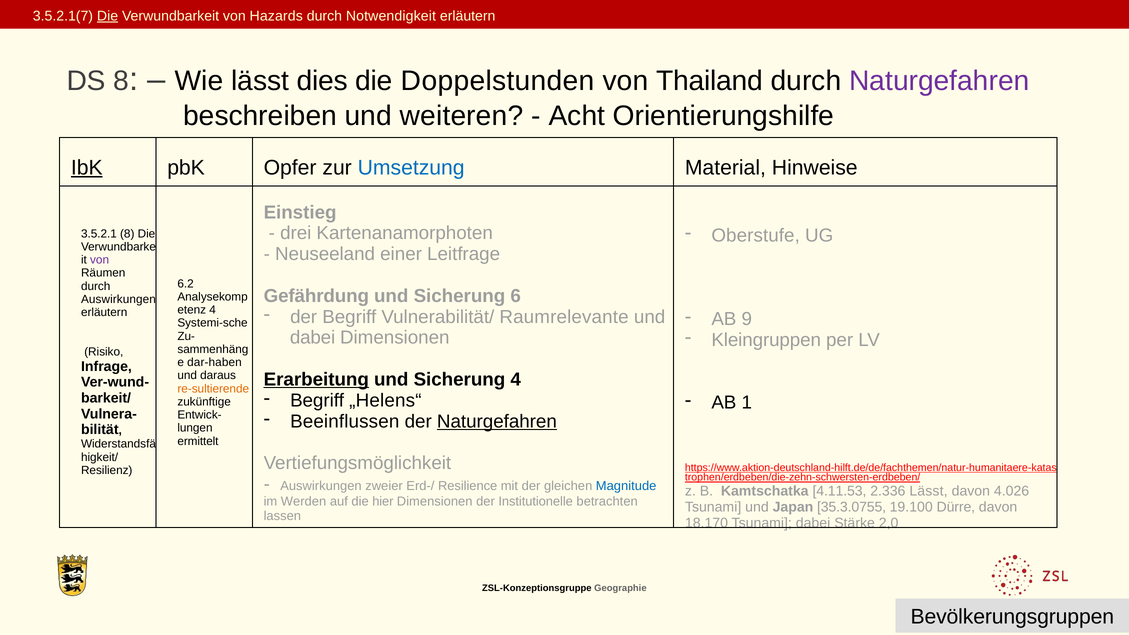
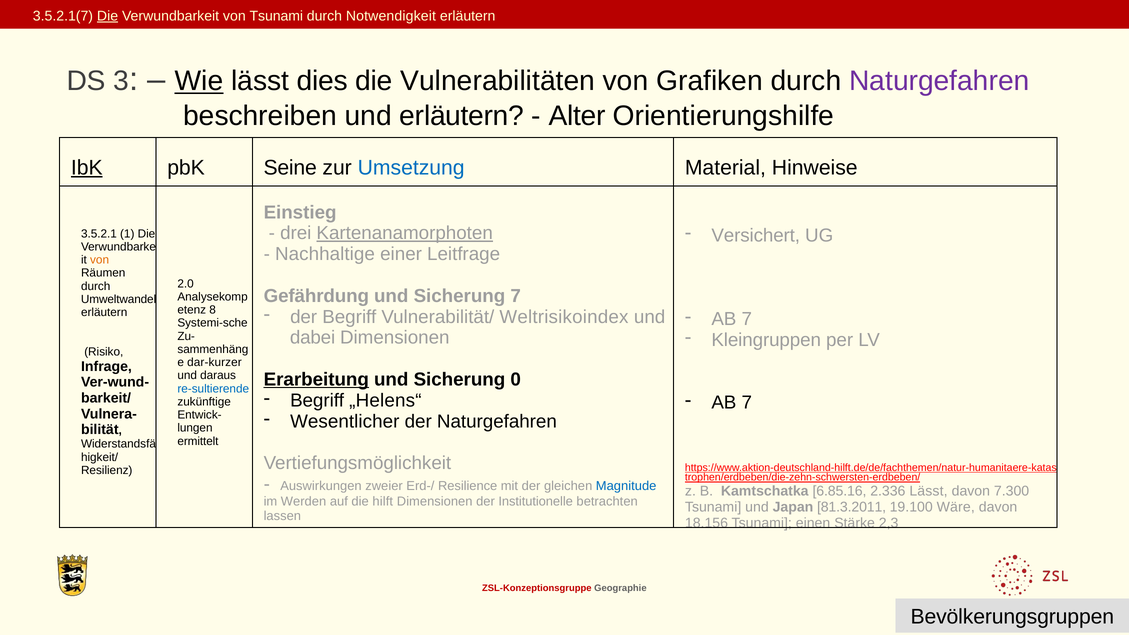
von Hazards: Hazards -> Tsunami
DS 8: 8 -> 3
Wie underline: none -> present
Doppelstunden: Doppelstunden -> Vulnerabilitäten
Thailand: Thailand -> Grafiken
und weiteren: weiteren -> erläutern
Acht: Acht -> Alter
Opfer: Opfer -> Seine
Kartenanamorphoten underline: none -> present
Oberstufe: Oberstufe -> Versichert
3.5.2.1 8: 8 -> 1
Neuseeland: Neuseeland -> Nachhaltige
von at (100, 260) colour: purple -> orange
6.2: 6.2 -> 2.0
Sicherung 6: 6 -> 7
Auswirkungen at (118, 299): Auswirkungen -> Umweltwandel
4 at (213, 310): 4 -> 8
Raumrelevante: Raumrelevante -> Weltrisikoindex
9 at (747, 319): 9 -> 7
dar-haben: dar-haben -> dar-kurzer
Sicherung 4: 4 -> 0
re-sultierende colour: orange -> blue
1 at (747, 403): 1 -> 7
Beeinflussen: Beeinflussen -> Wesentlicher
Naturgefahren at (497, 421) underline: present -> none
4.11.53: 4.11.53 -> 6.85.16
4.026: 4.026 -> 7.300
hier: hier -> hilft
35.3.0755: 35.3.0755 -> 81.3.2011
Dürre: Dürre -> Wäre
18.170: 18.170 -> 18.156
Tsunami dabei: dabei -> einen
2,0: 2,0 -> 2,3
ZSL-Konzeptionsgruppe colour: black -> red
